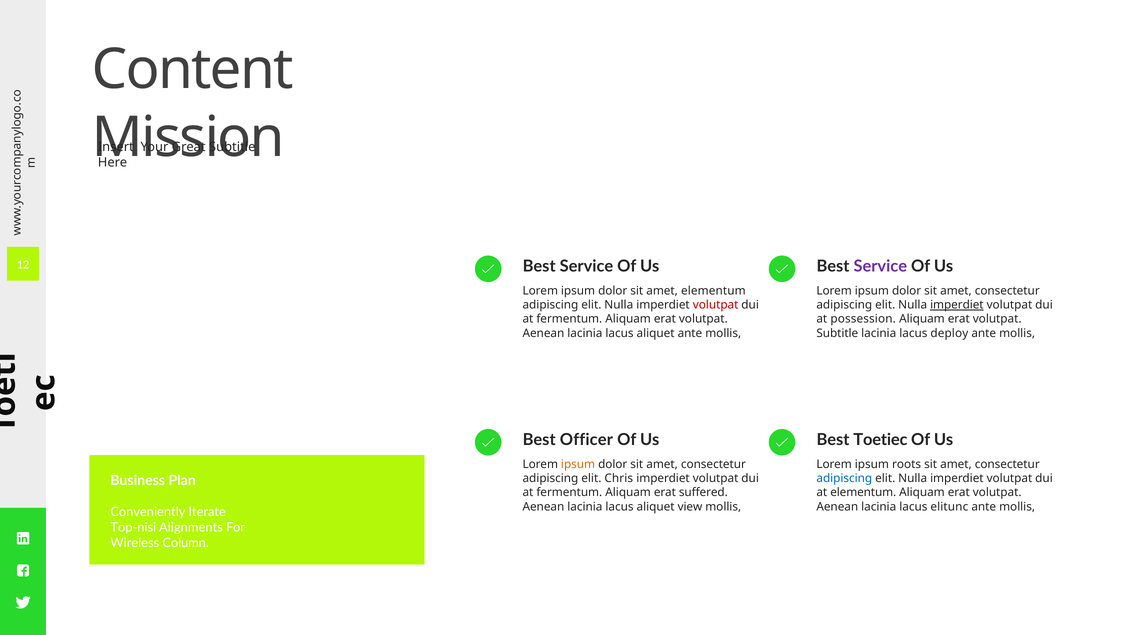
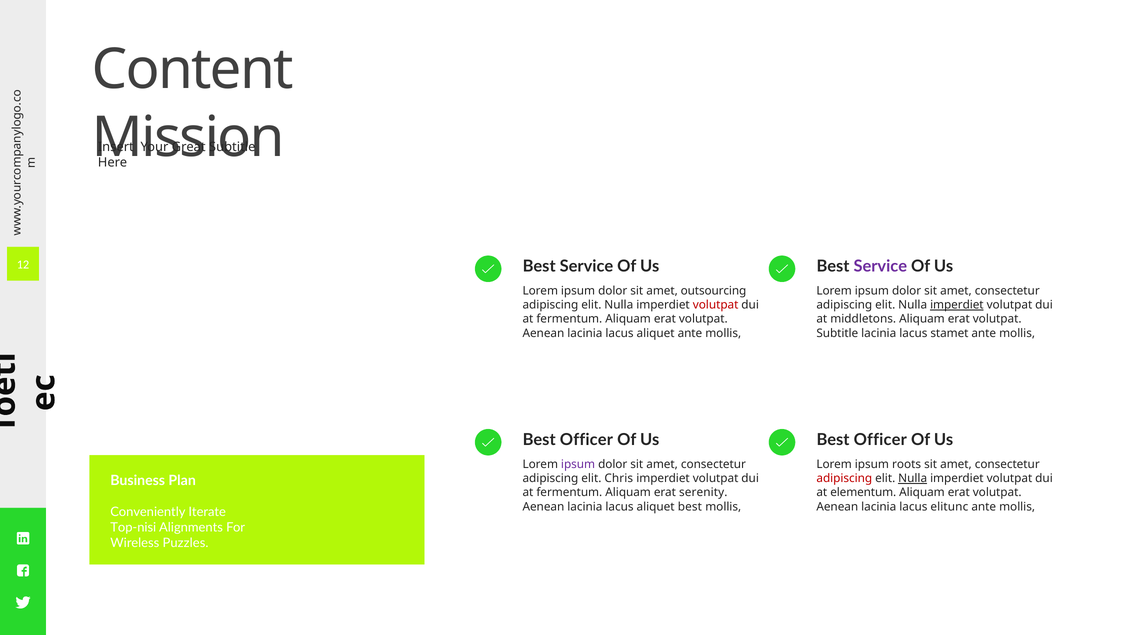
amet elementum: elementum -> outsourcing
possession: possession -> middletons
deploy: deploy -> stamet
Toetiec at (880, 440): Toetiec -> Officer
ipsum at (578, 465) colour: orange -> purple
adipiscing at (844, 479) colour: blue -> red
Nulla at (913, 479) underline: none -> present
suffered: suffered -> serenity
aliquet view: view -> best
Column: Column -> Puzzles
